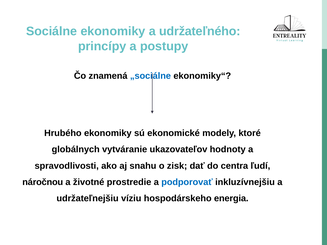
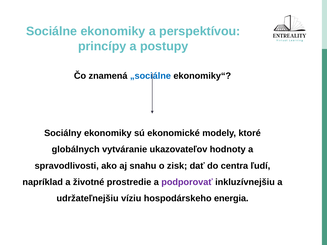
udržateľného: udržateľného -> perspektívou
Hrubého: Hrubého -> Sociálny
náročnou: náročnou -> napríklad
podporovať colour: blue -> purple
